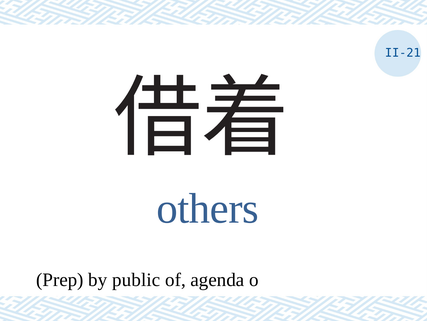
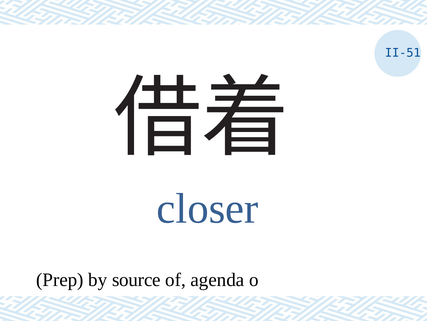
II-21: II-21 -> II-51
others: others -> closer
public: public -> source
